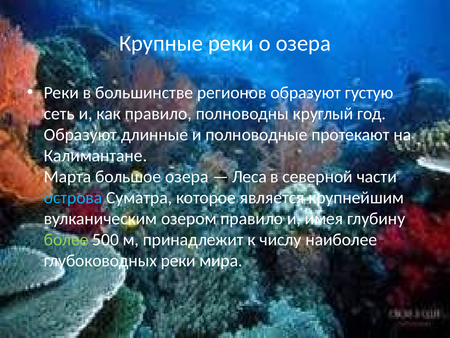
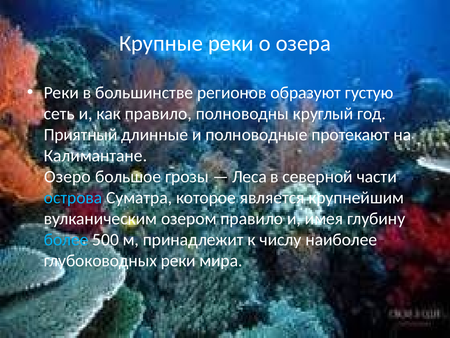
Образуют at (80, 135): Образуют -> Приятный
Марта: Марта -> Озеро
большое озера: озера -> грозы
более colour: light green -> light blue
